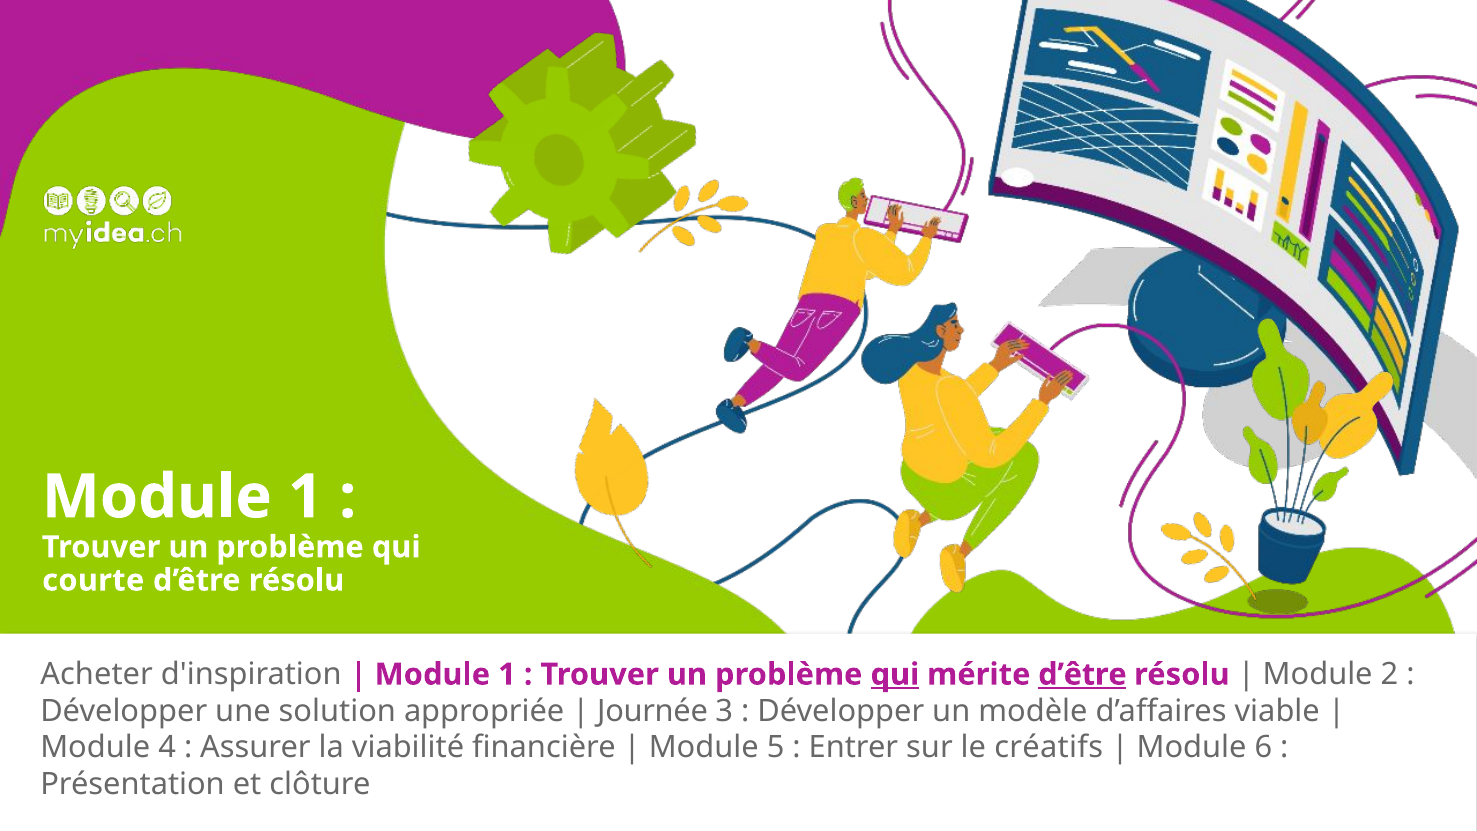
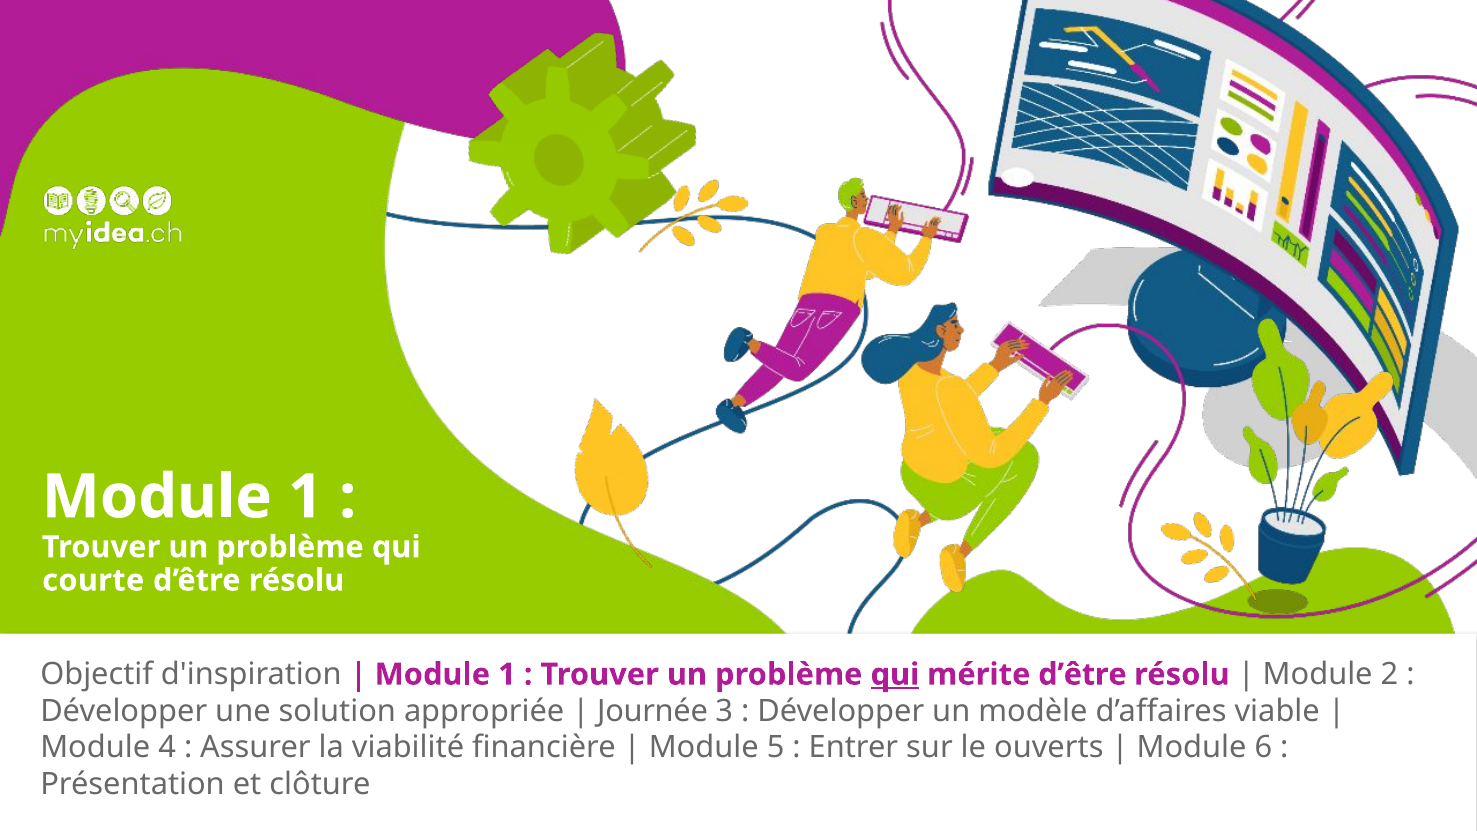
Acheter: Acheter -> Objectif
d’être at (1082, 674) underline: present -> none
créatifs: créatifs -> ouverts
